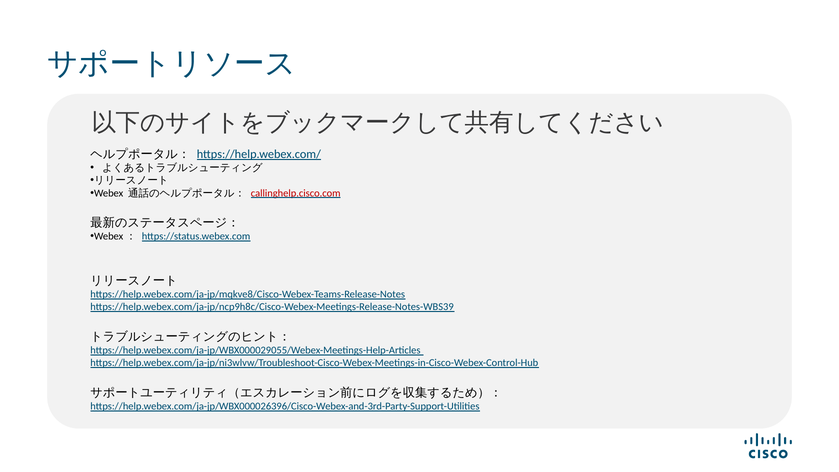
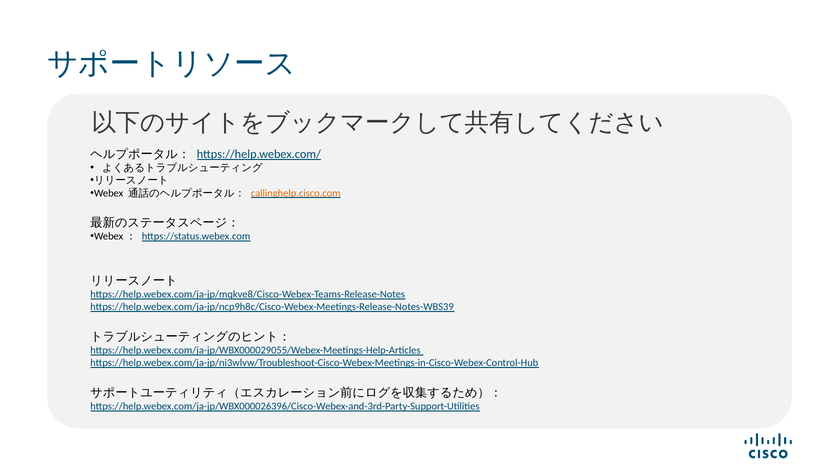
callinghelp.cisco.com colour: red -> orange
